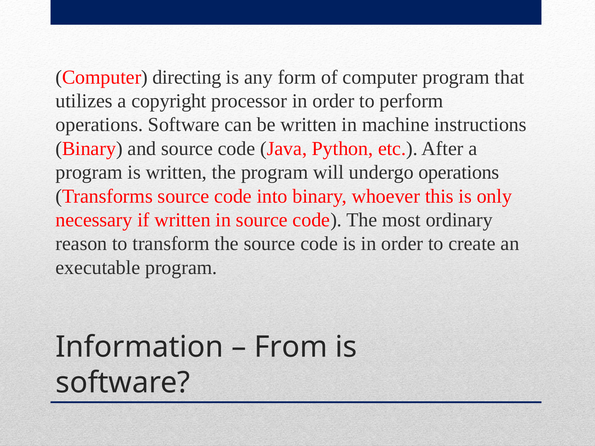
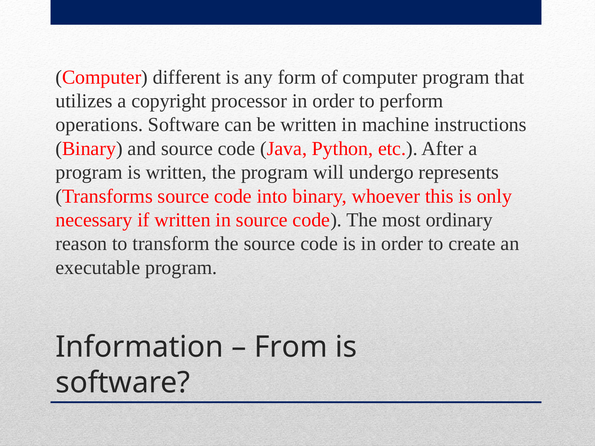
directing: directing -> different
undergo operations: operations -> represents
